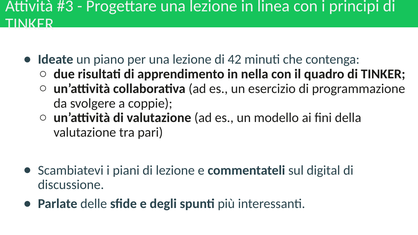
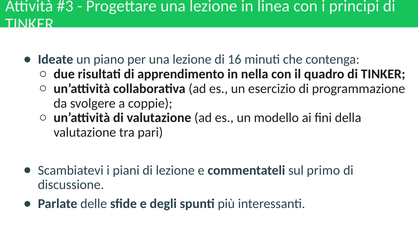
42: 42 -> 16
digital: digital -> primo
